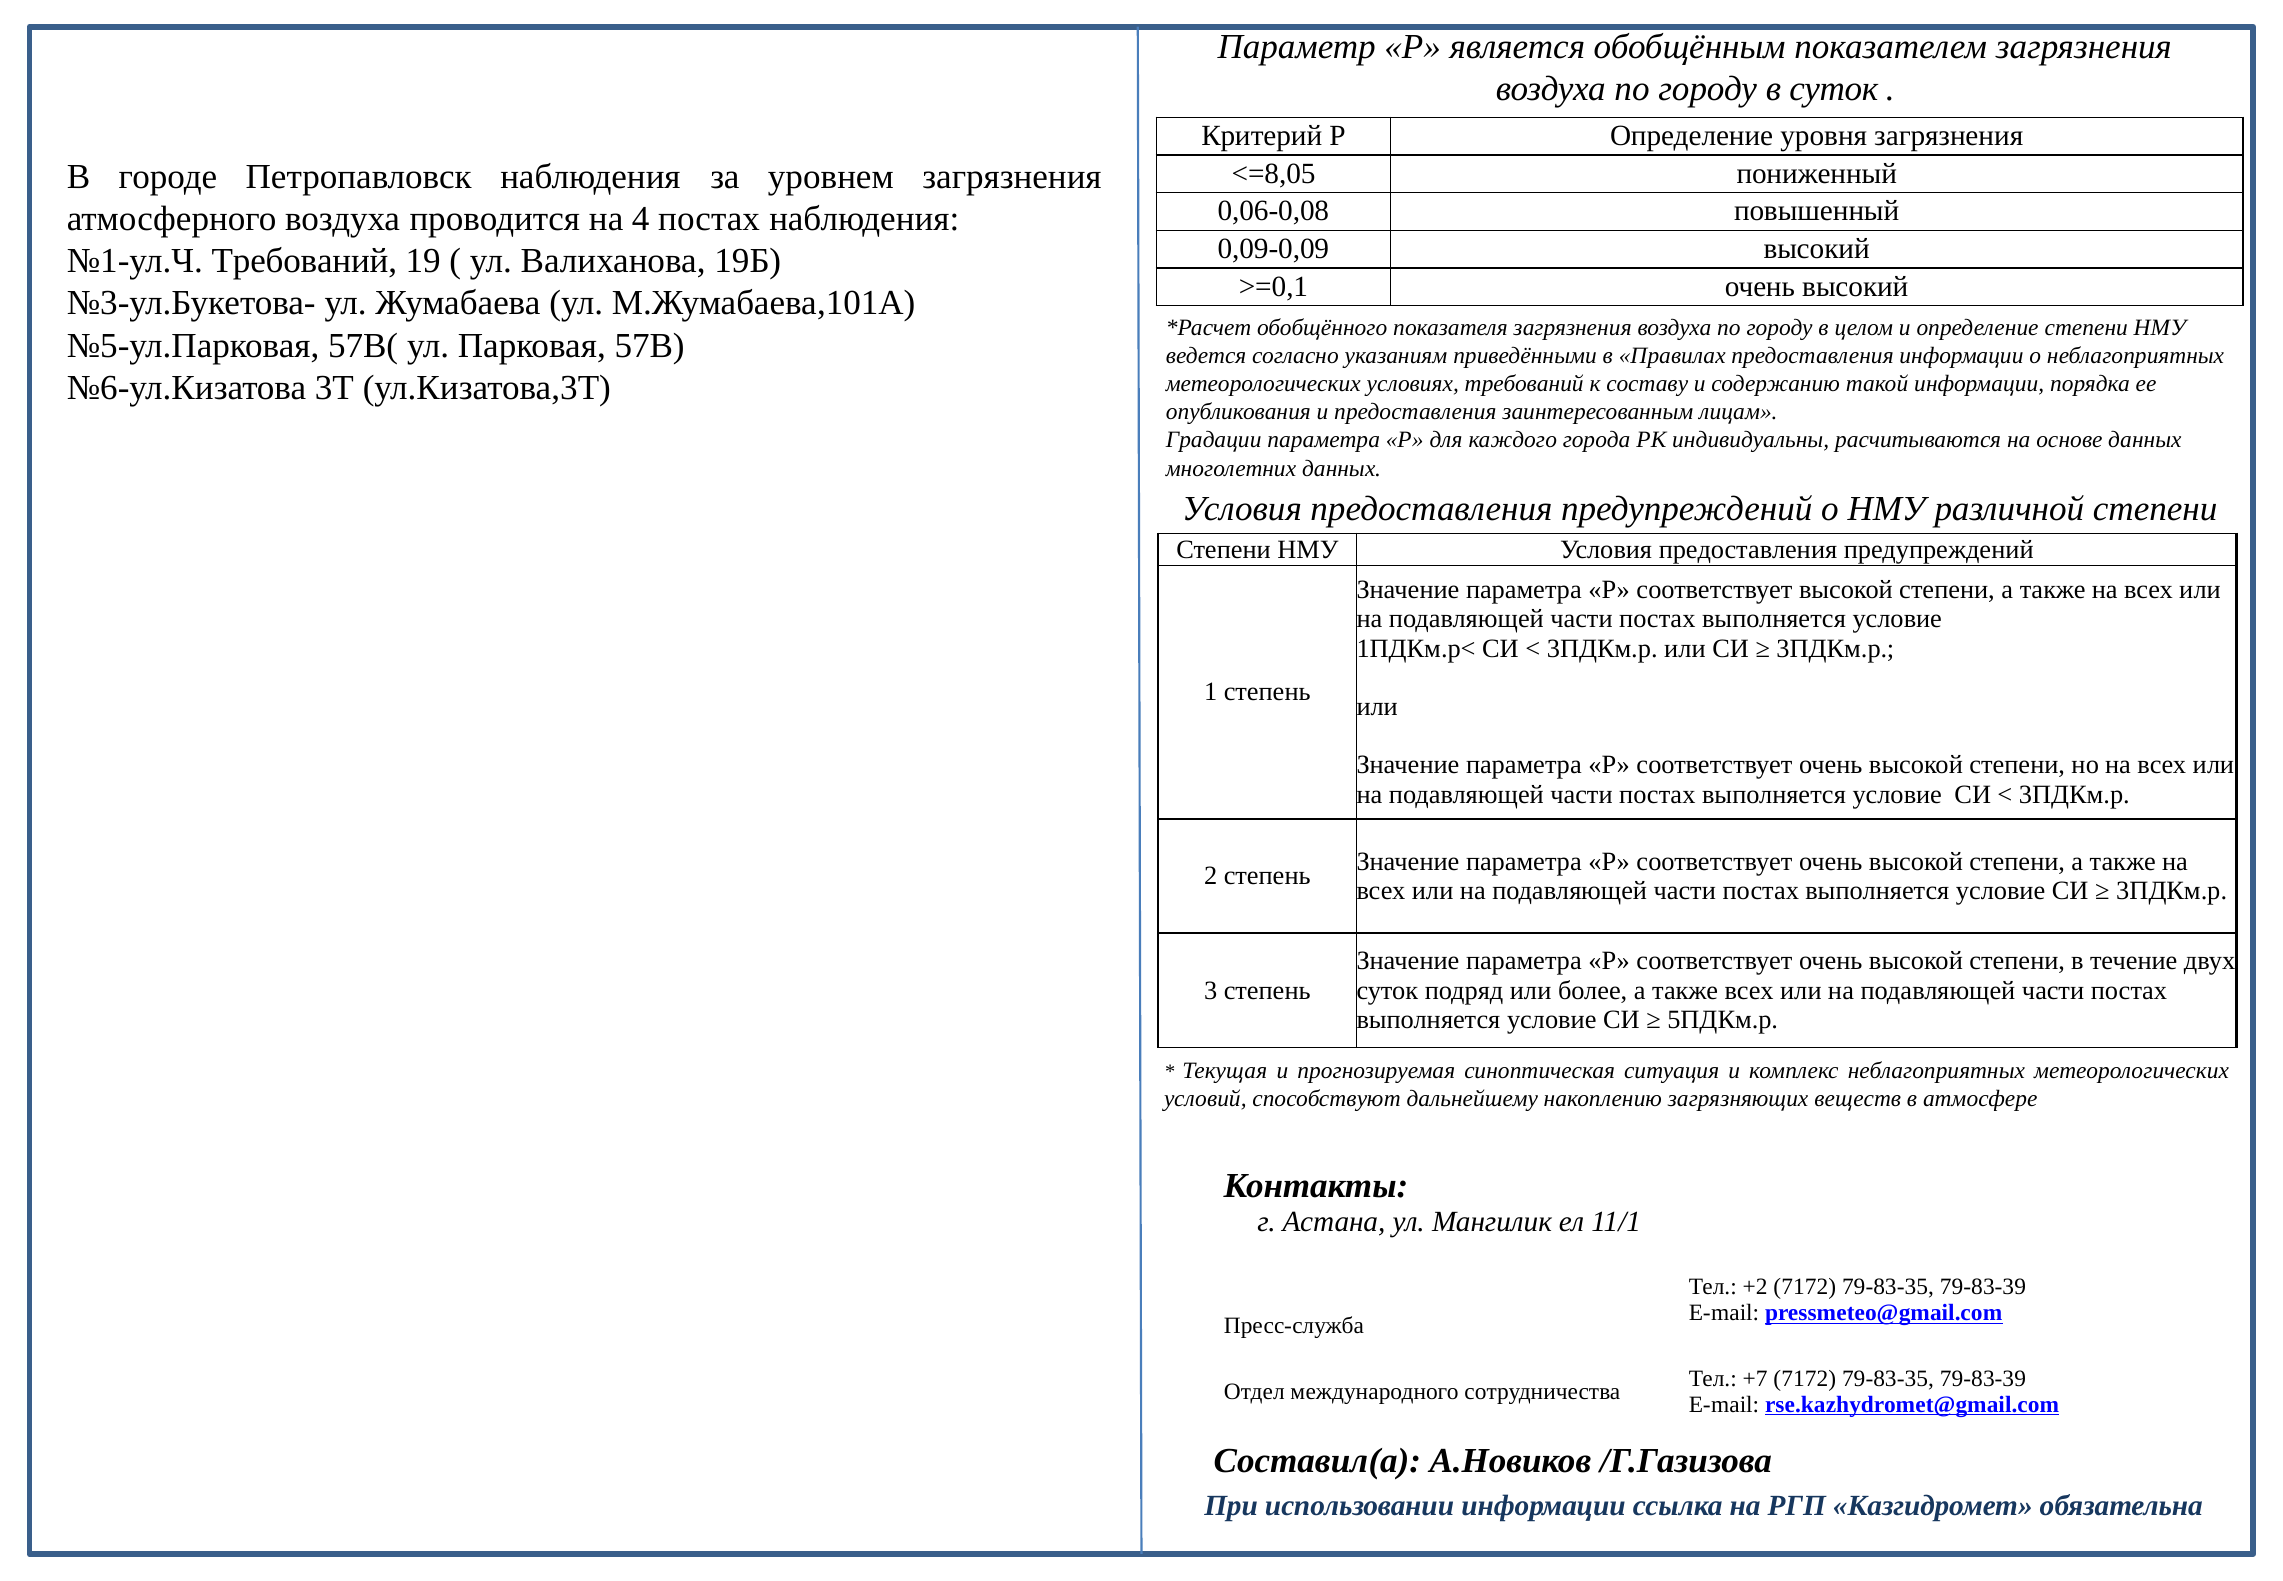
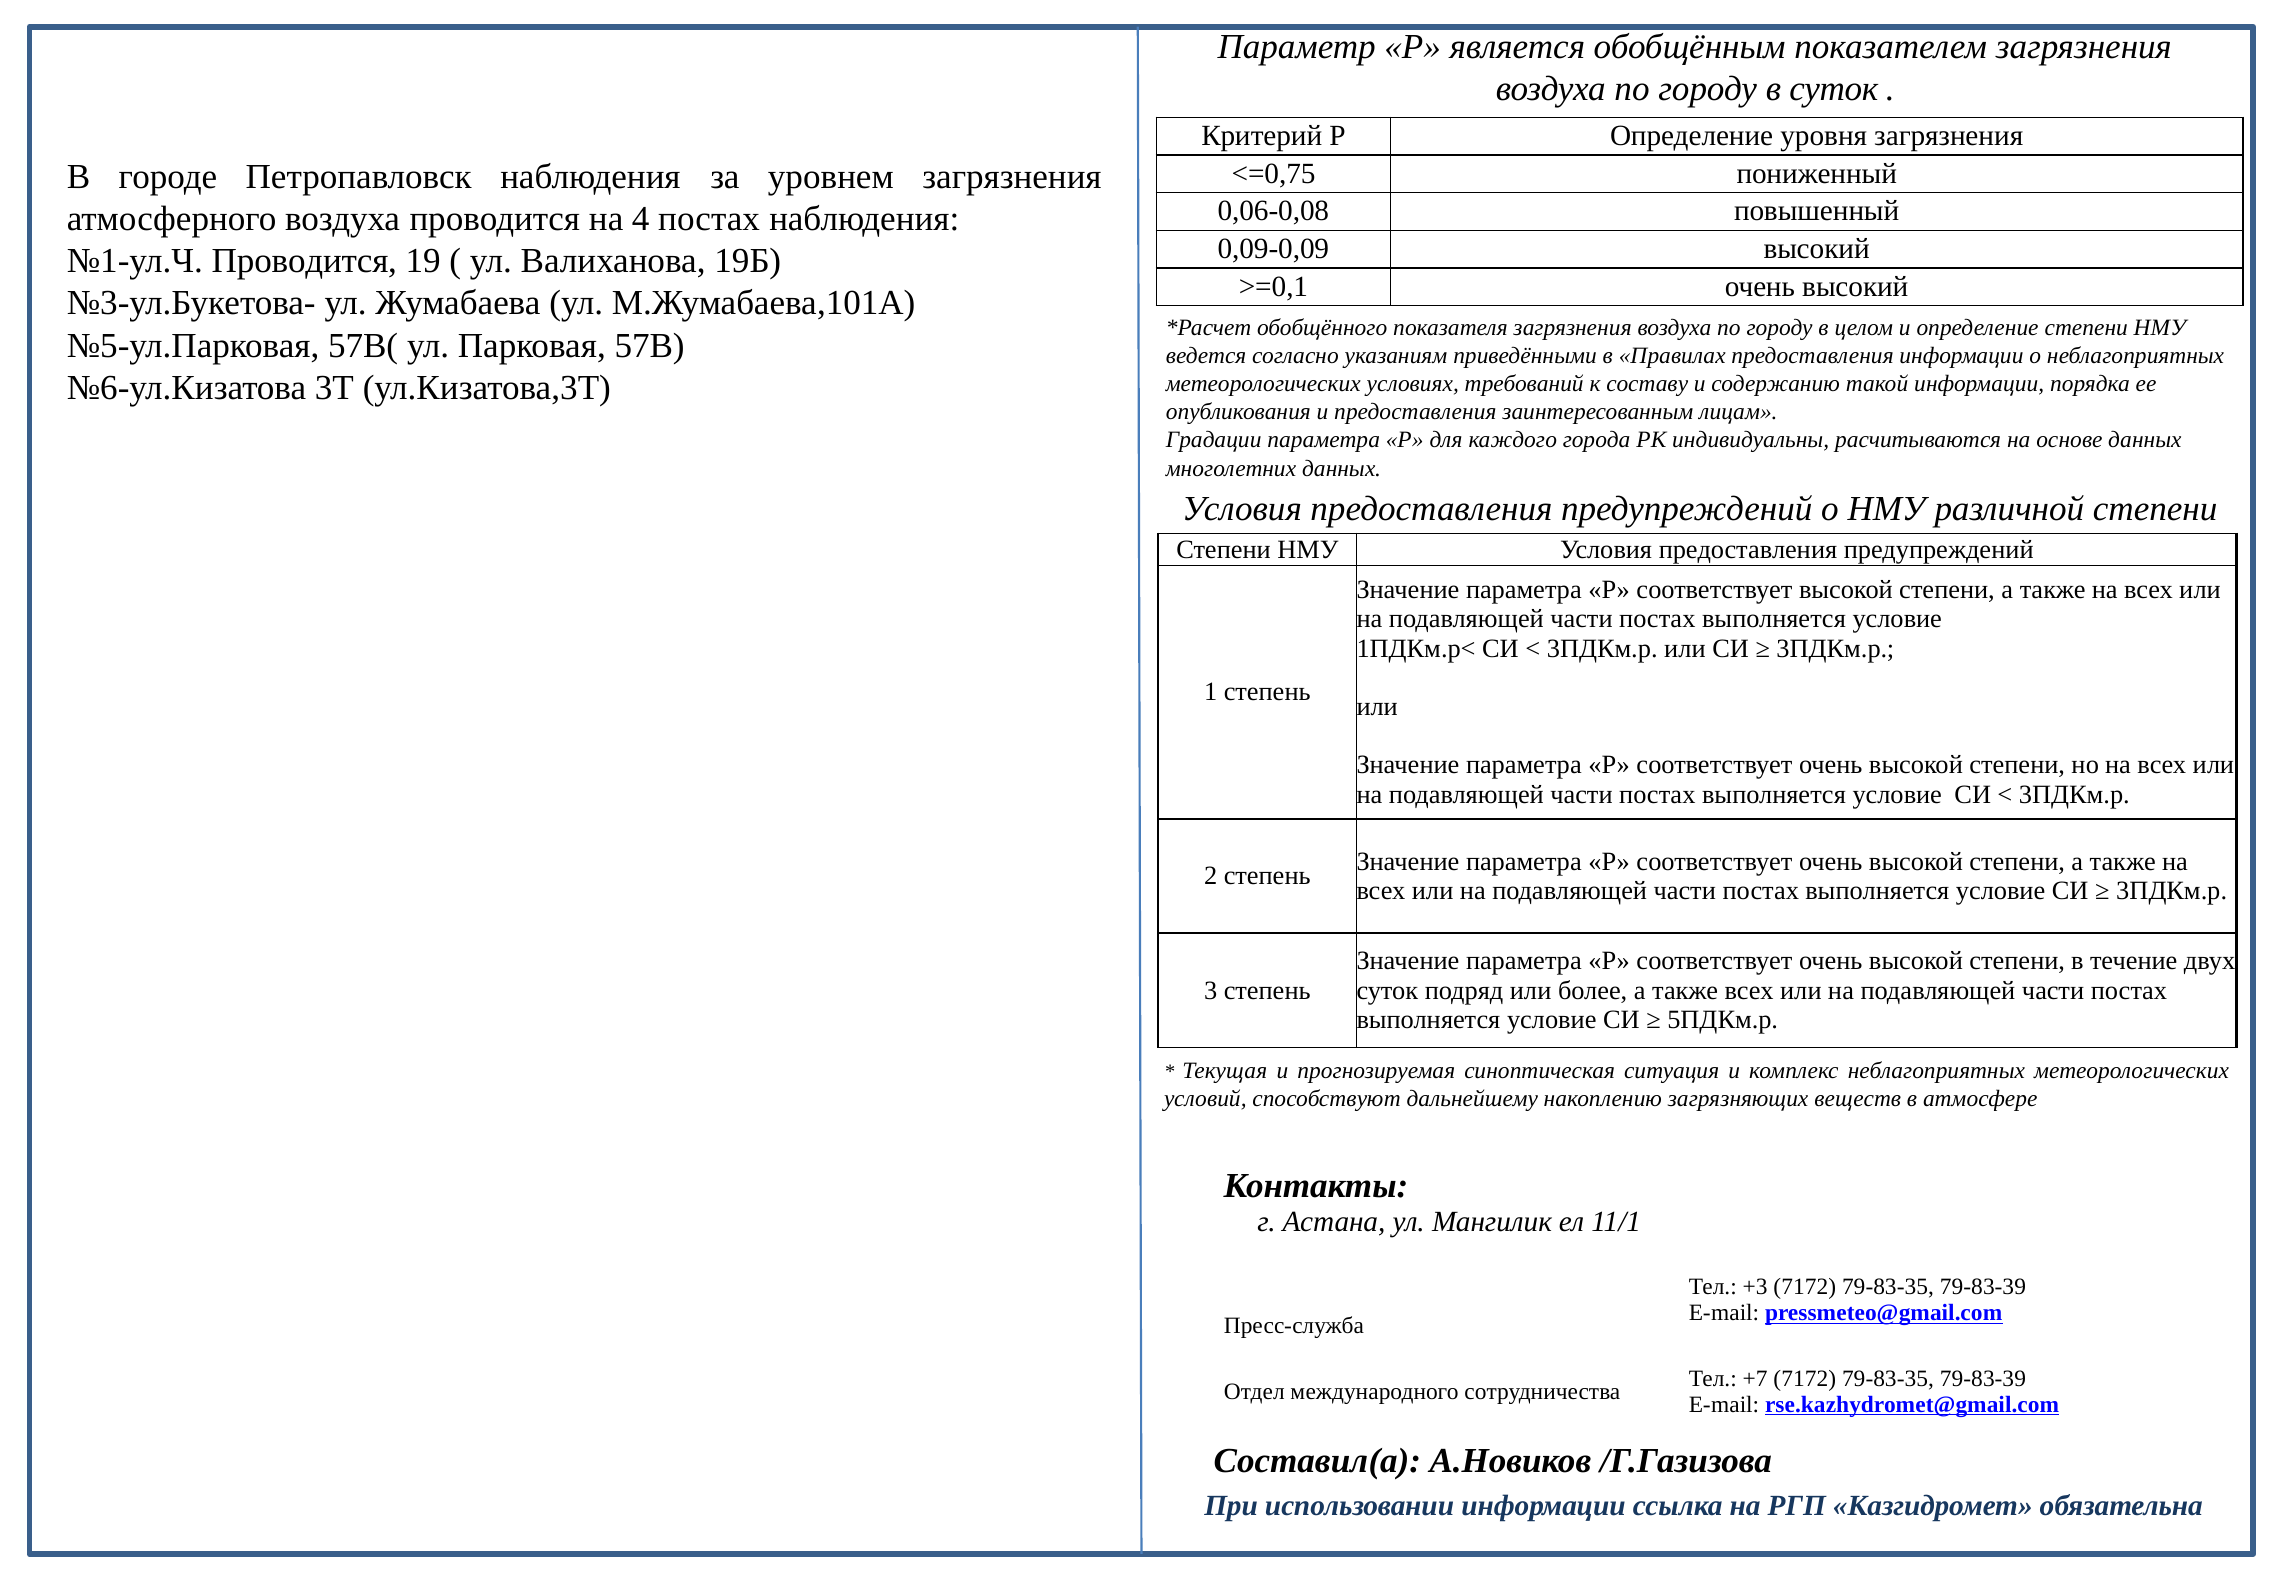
<=8,05: <=8,05 -> <=0,75
№1-ул.Ч Требований: Требований -> Проводится
+2: +2 -> +3
